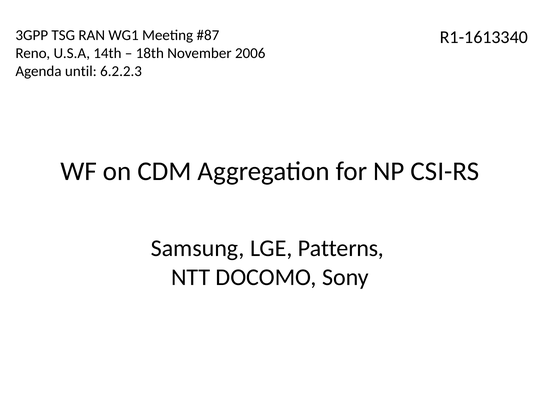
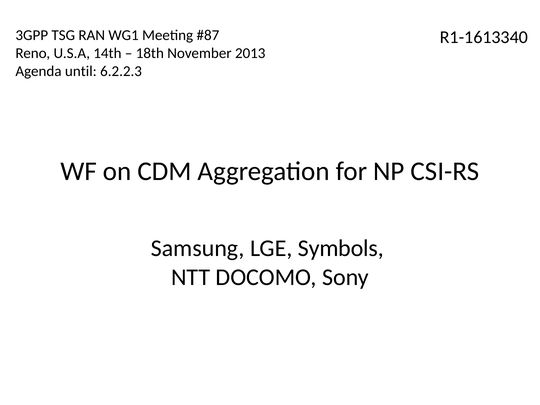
2006: 2006 -> 2013
Patterns: Patterns -> Symbols
